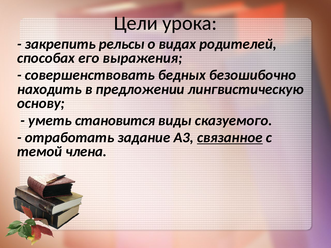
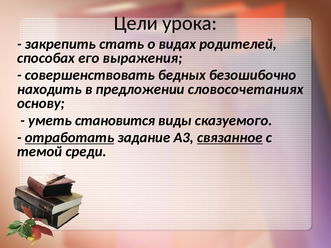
рельсы: рельсы -> стать
лингвистическую: лингвистическую -> словосочетаниях
отработать underline: none -> present
члена: члена -> среди
